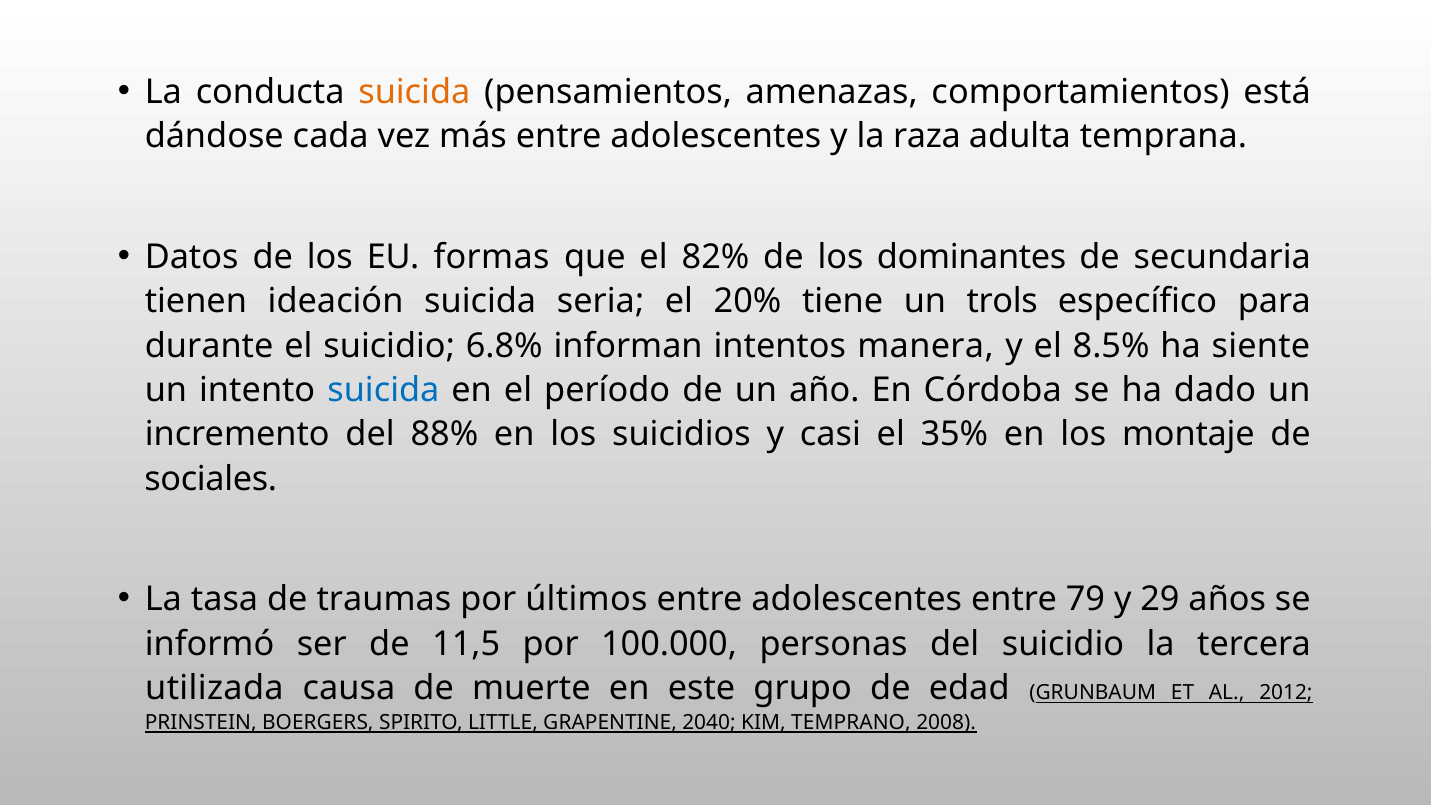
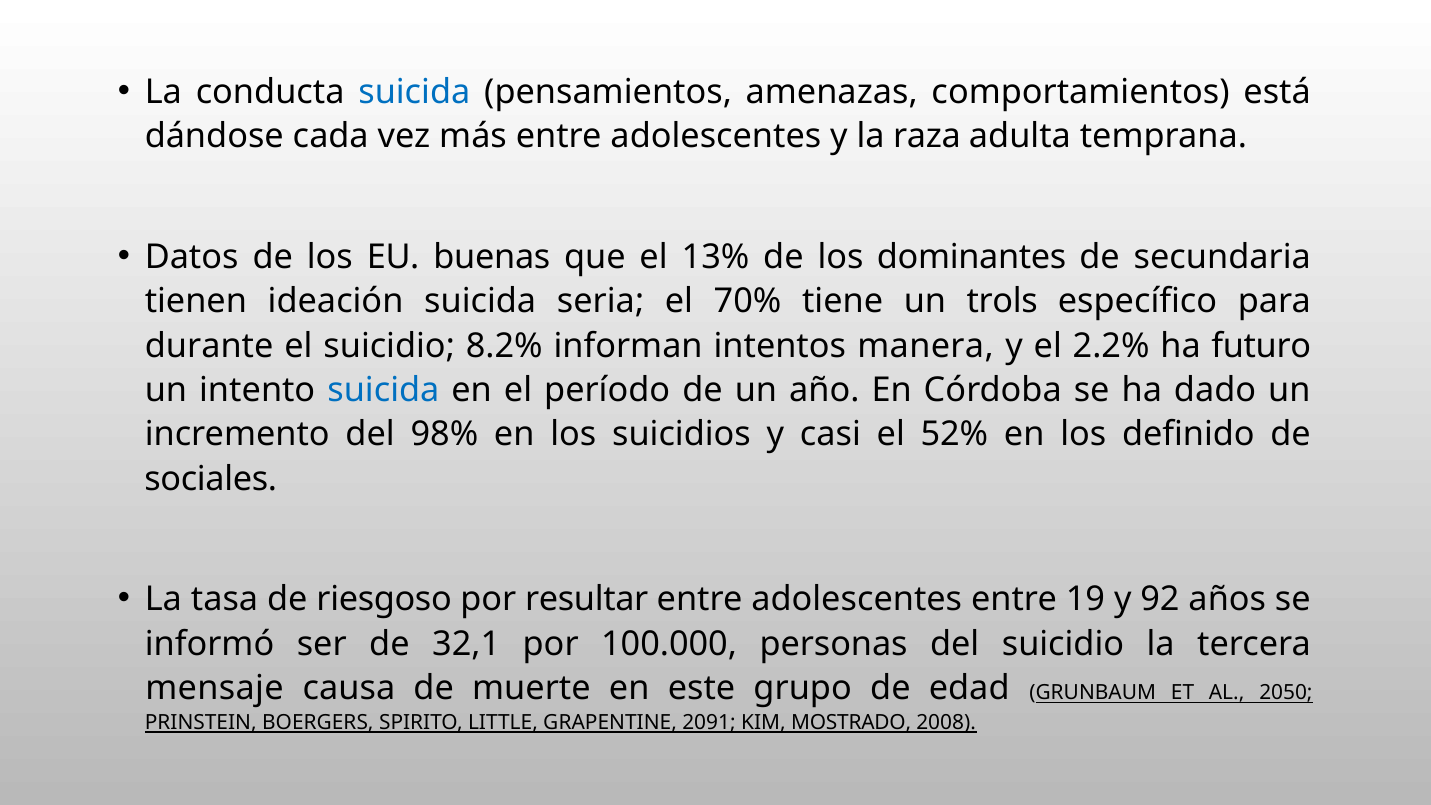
suicida at (414, 92) colour: orange -> blue
formas: formas -> buenas
82%: 82% -> 13%
20%: 20% -> 70%
6.8%: 6.8% -> 8.2%
8.5%: 8.5% -> 2.2%
siente: siente -> futuro
88%: 88% -> 98%
35%: 35% -> 52%
montaje: montaje -> definido
traumas: traumas -> riesgoso
últimos: últimos -> resultar
79: 79 -> 19
29: 29 -> 92
11,5: 11,5 -> 32,1
utilizada: utilizada -> mensaje
2012: 2012 -> 2050
2040: 2040 -> 2091
TEMPRANO: TEMPRANO -> MOSTRADO
